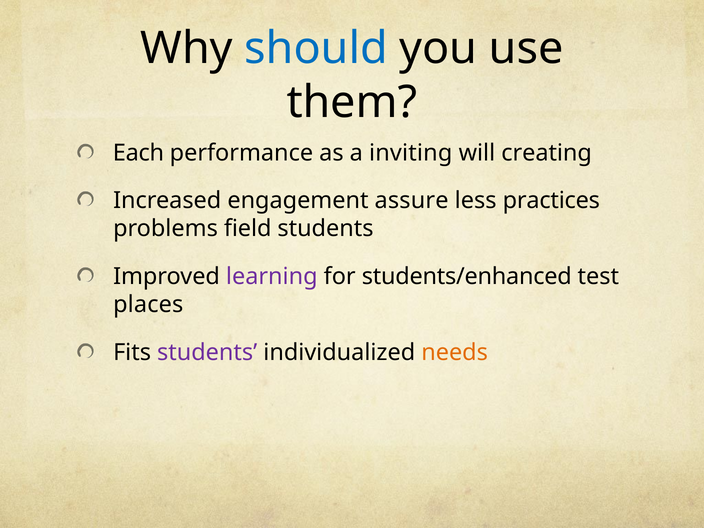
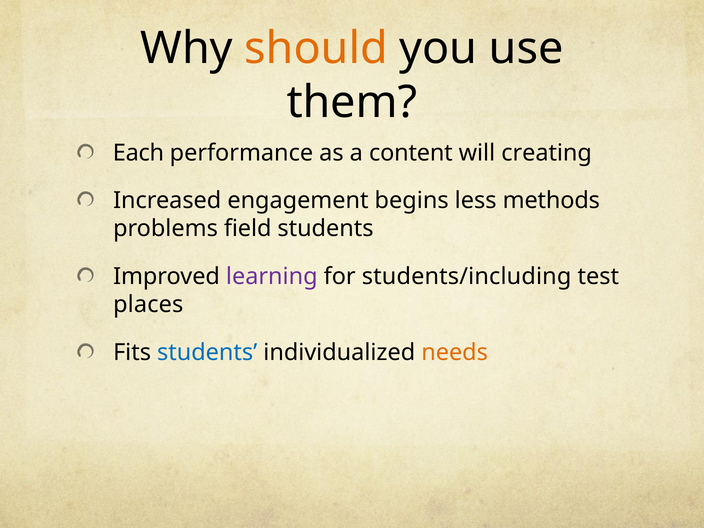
should colour: blue -> orange
inviting: inviting -> content
assure: assure -> begins
practices: practices -> methods
students/enhanced: students/enhanced -> students/including
students at (207, 352) colour: purple -> blue
